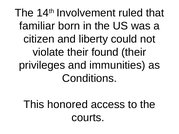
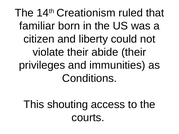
Involvement: Involvement -> Creationism
found: found -> abide
honored: honored -> shouting
